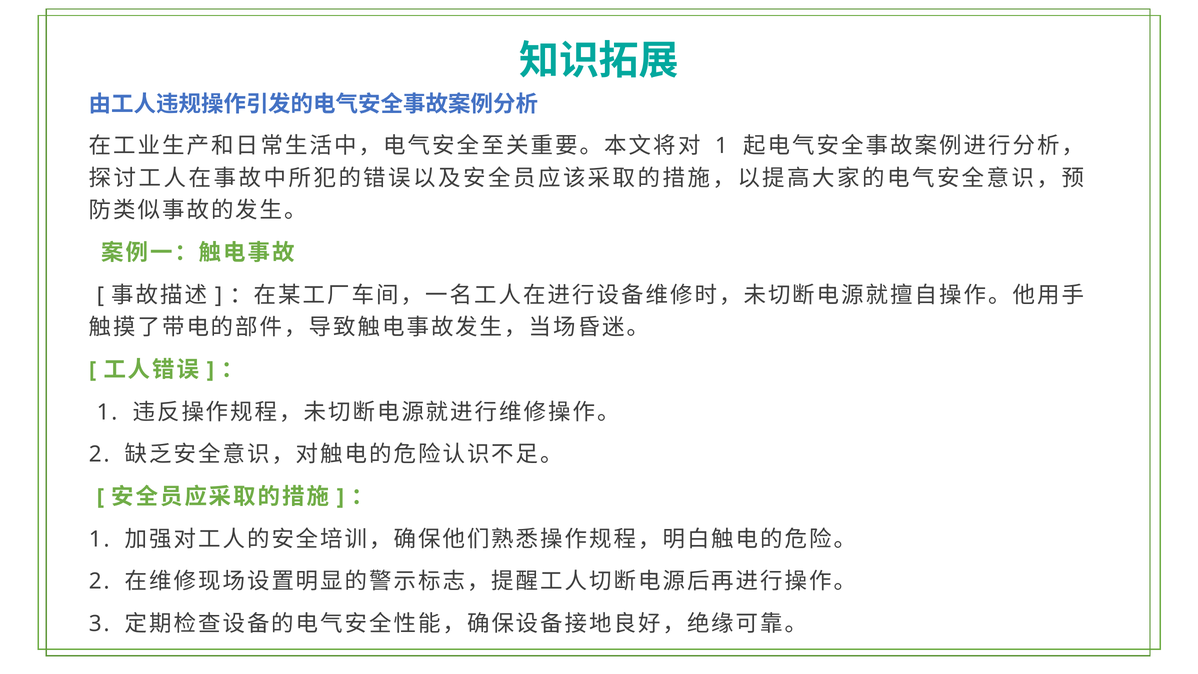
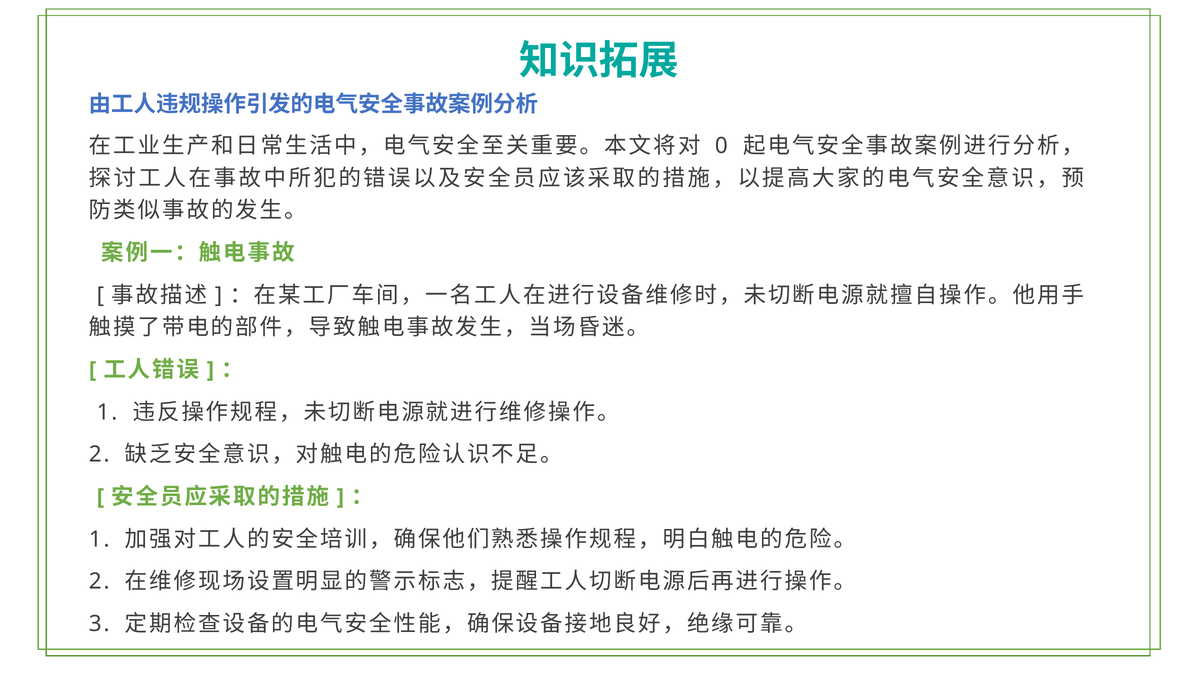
1 at (721, 146): 1 -> 0
